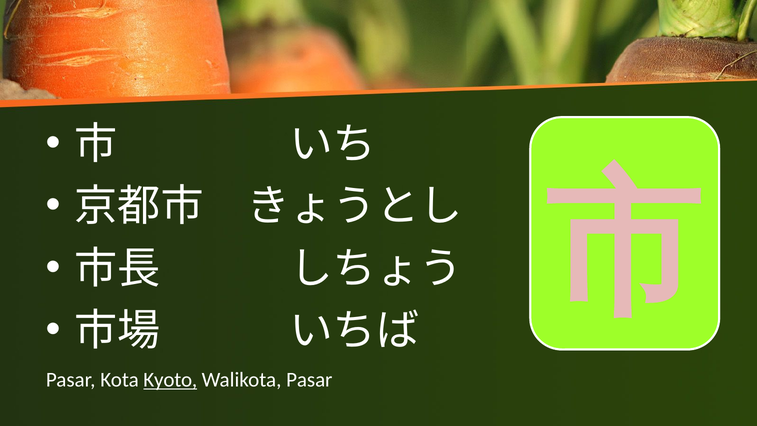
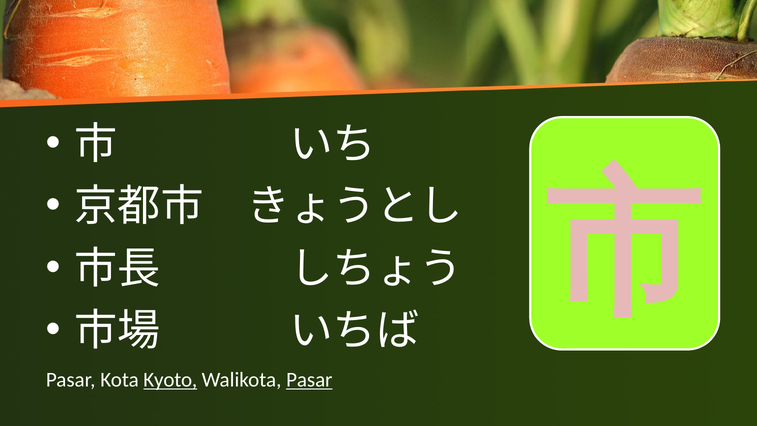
Pasar at (309, 380) underline: none -> present
